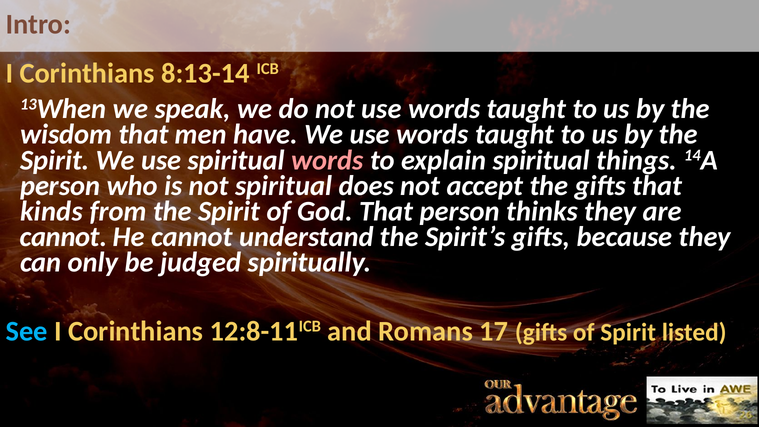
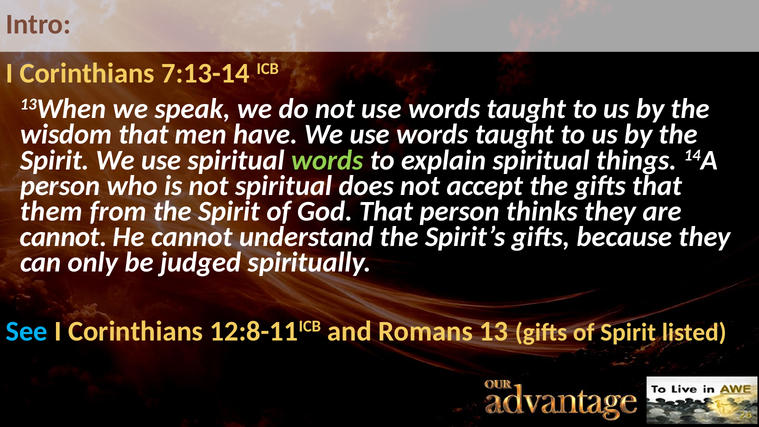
8:13-14: 8:13-14 -> 7:13-14
words at (327, 160) colour: pink -> light green
kinds: kinds -> them
17: 17 -> 13
